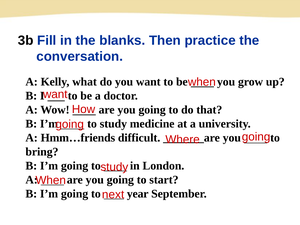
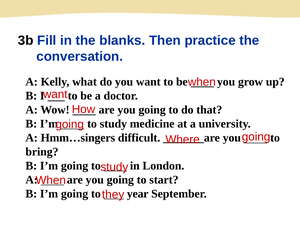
Hmm…friends: Hmm…friends -> Hmm…singers
next: next -> they
